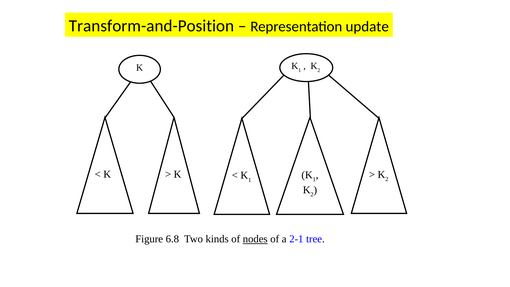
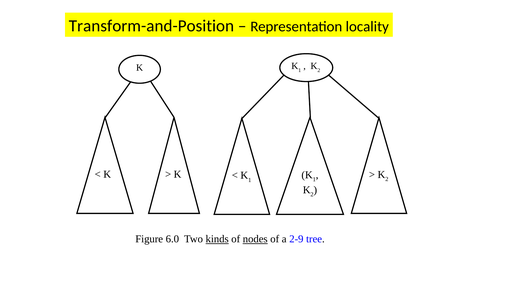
update: update -> locality
6.8: 6.8 -> 6.0
kinds underline: none -> present
2-1: 2-1 -> 2-9
